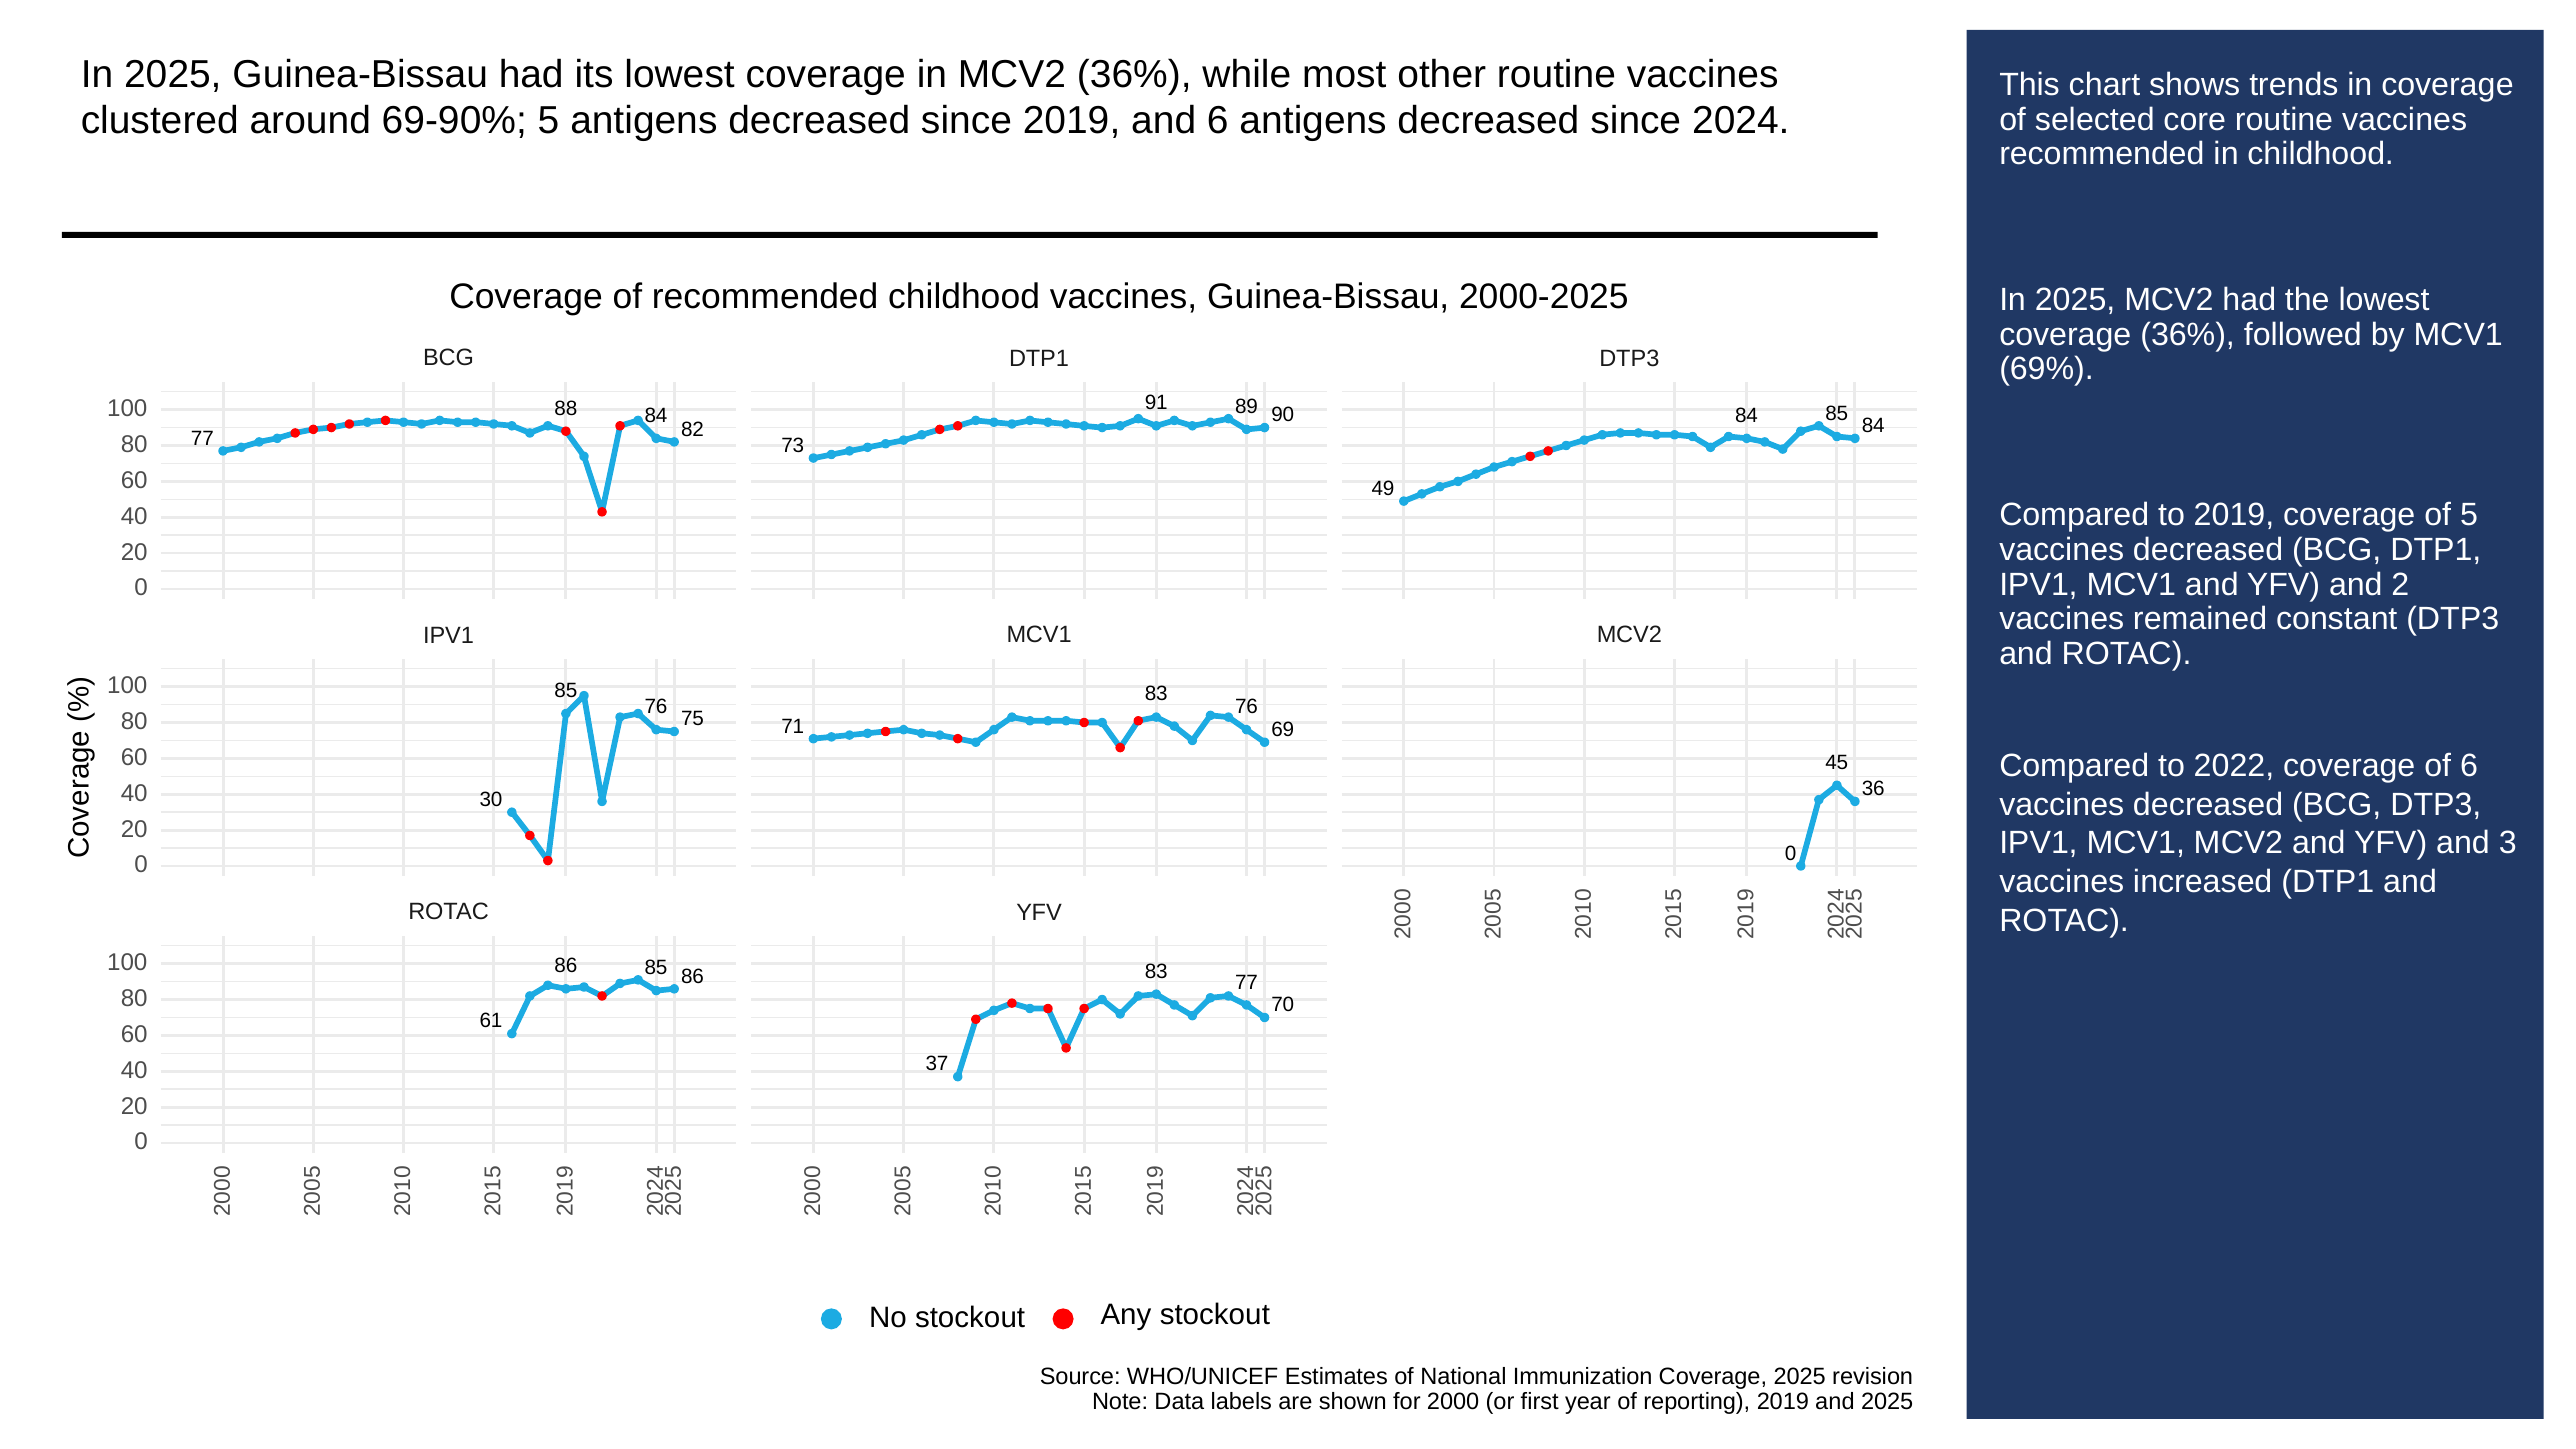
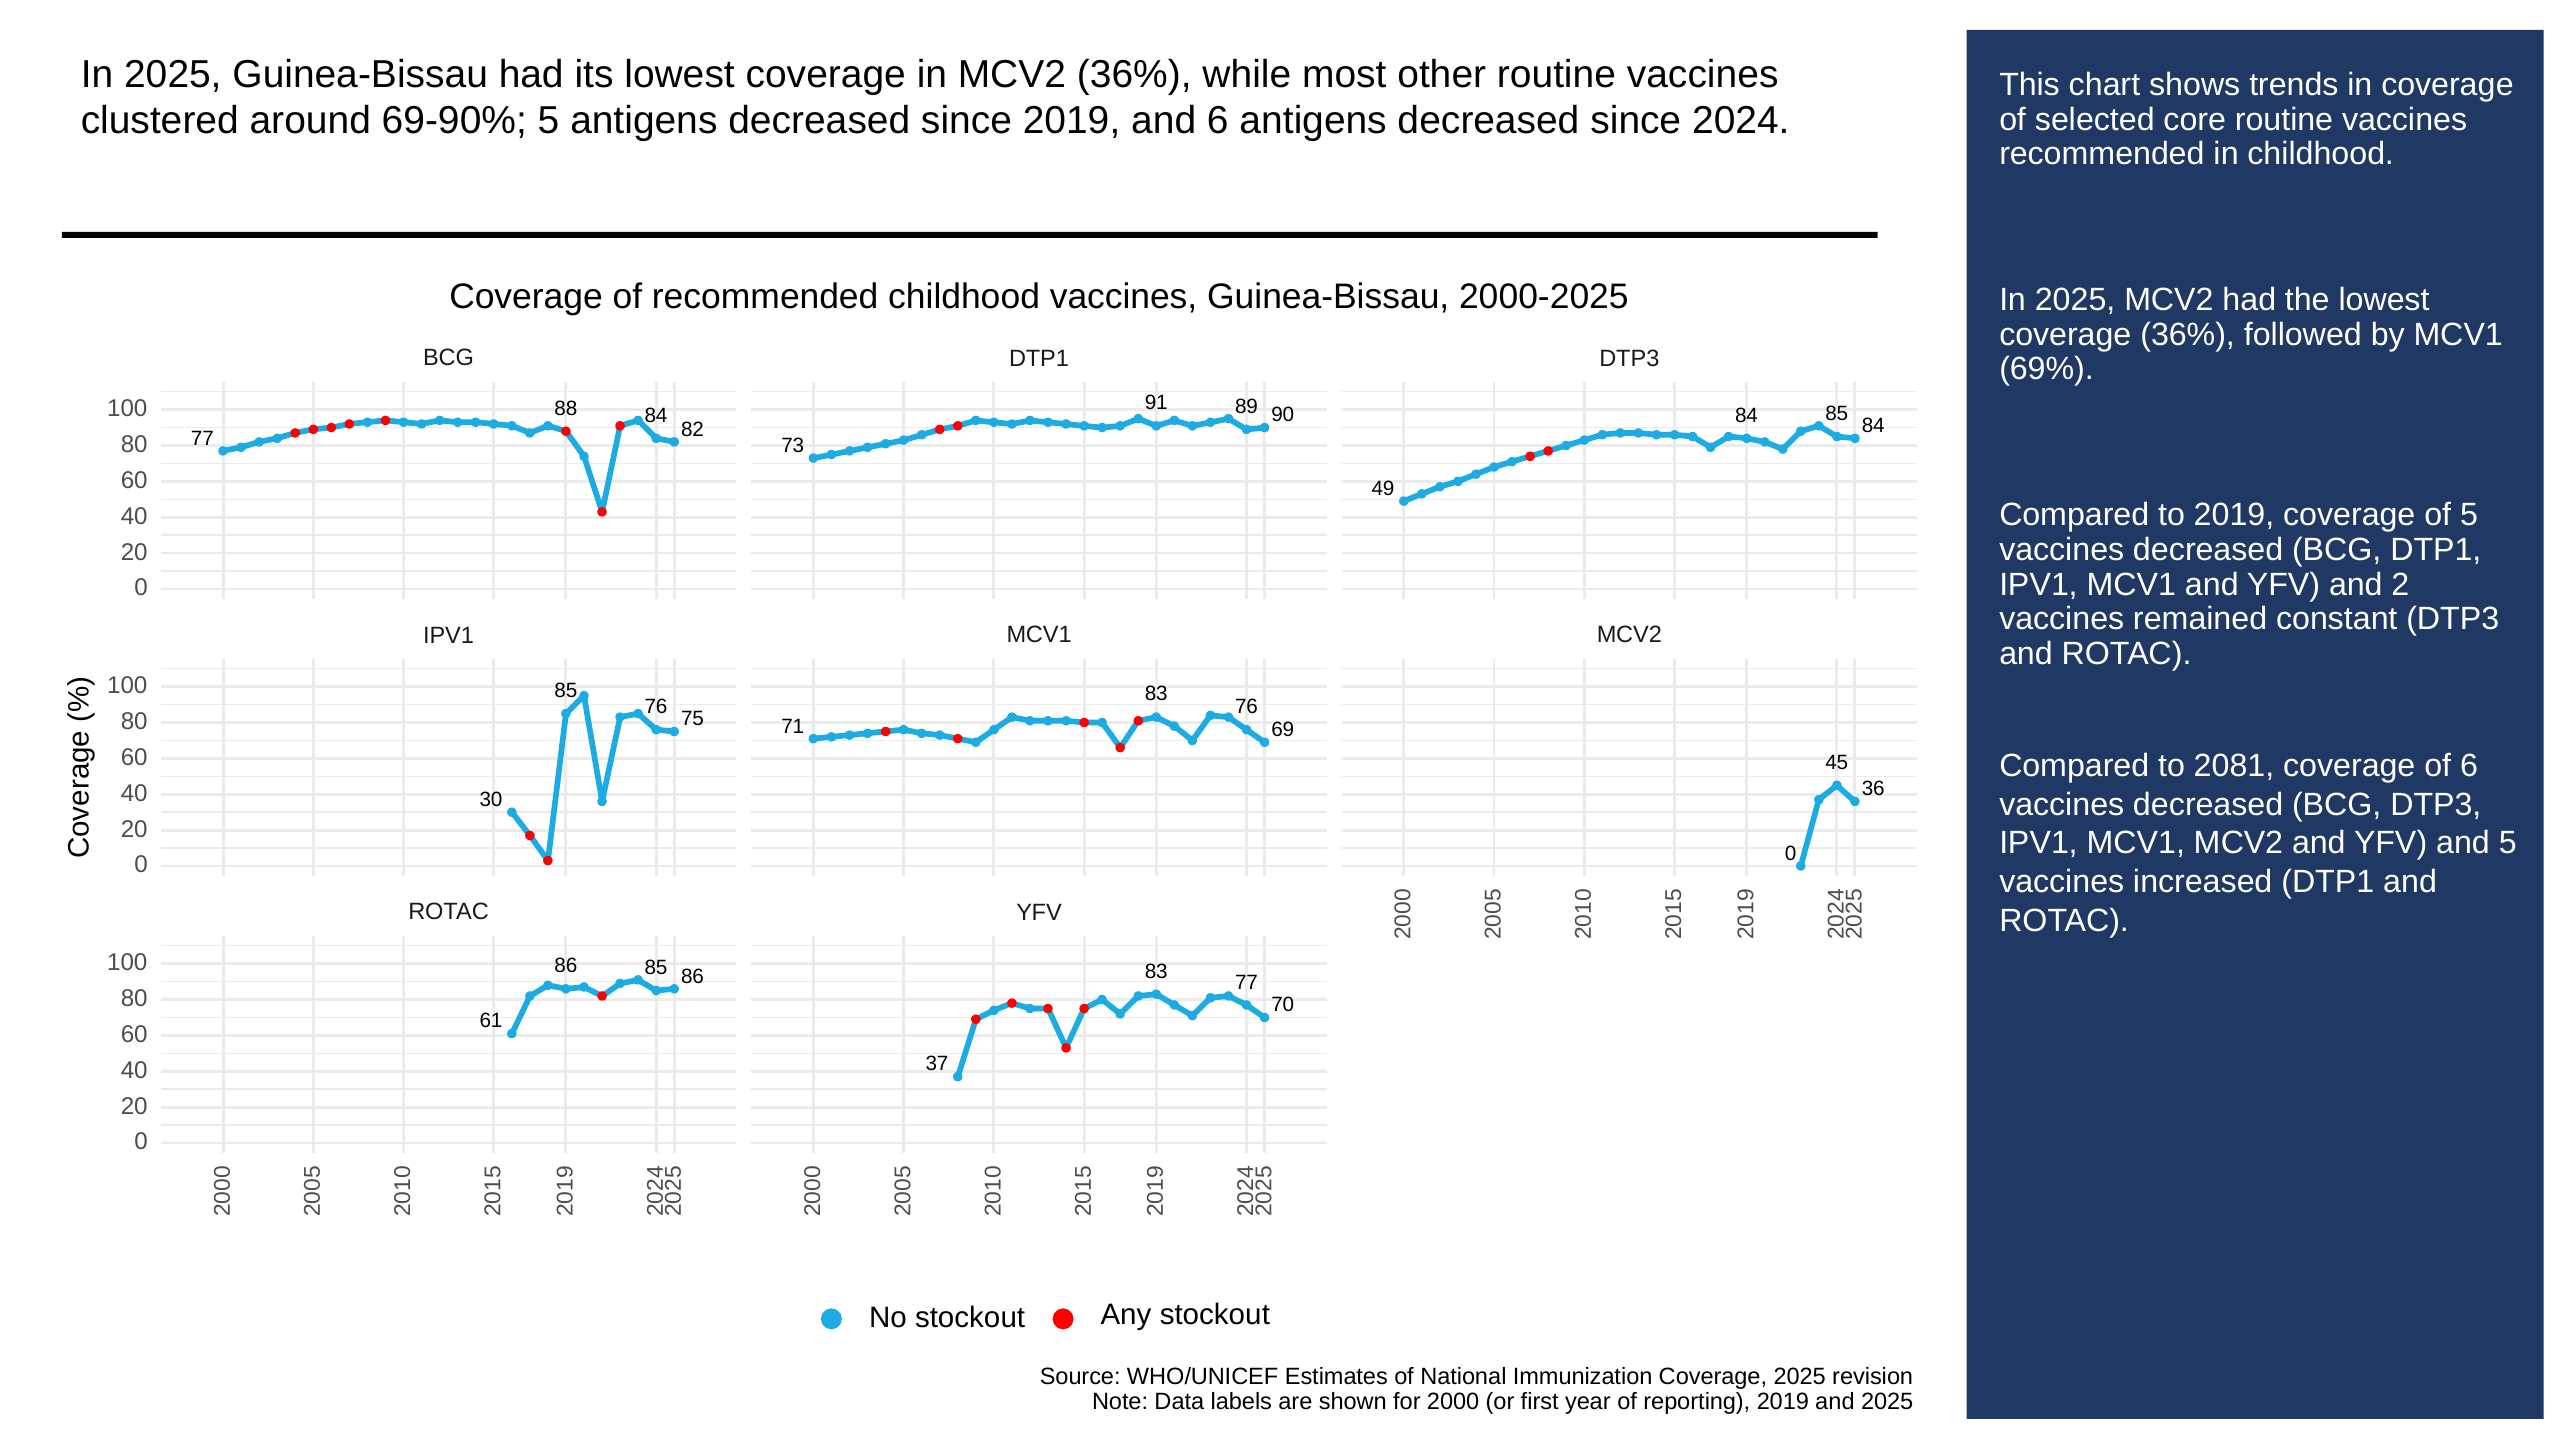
2022: 2022 -> 2081
and 3: 3 -> 5
